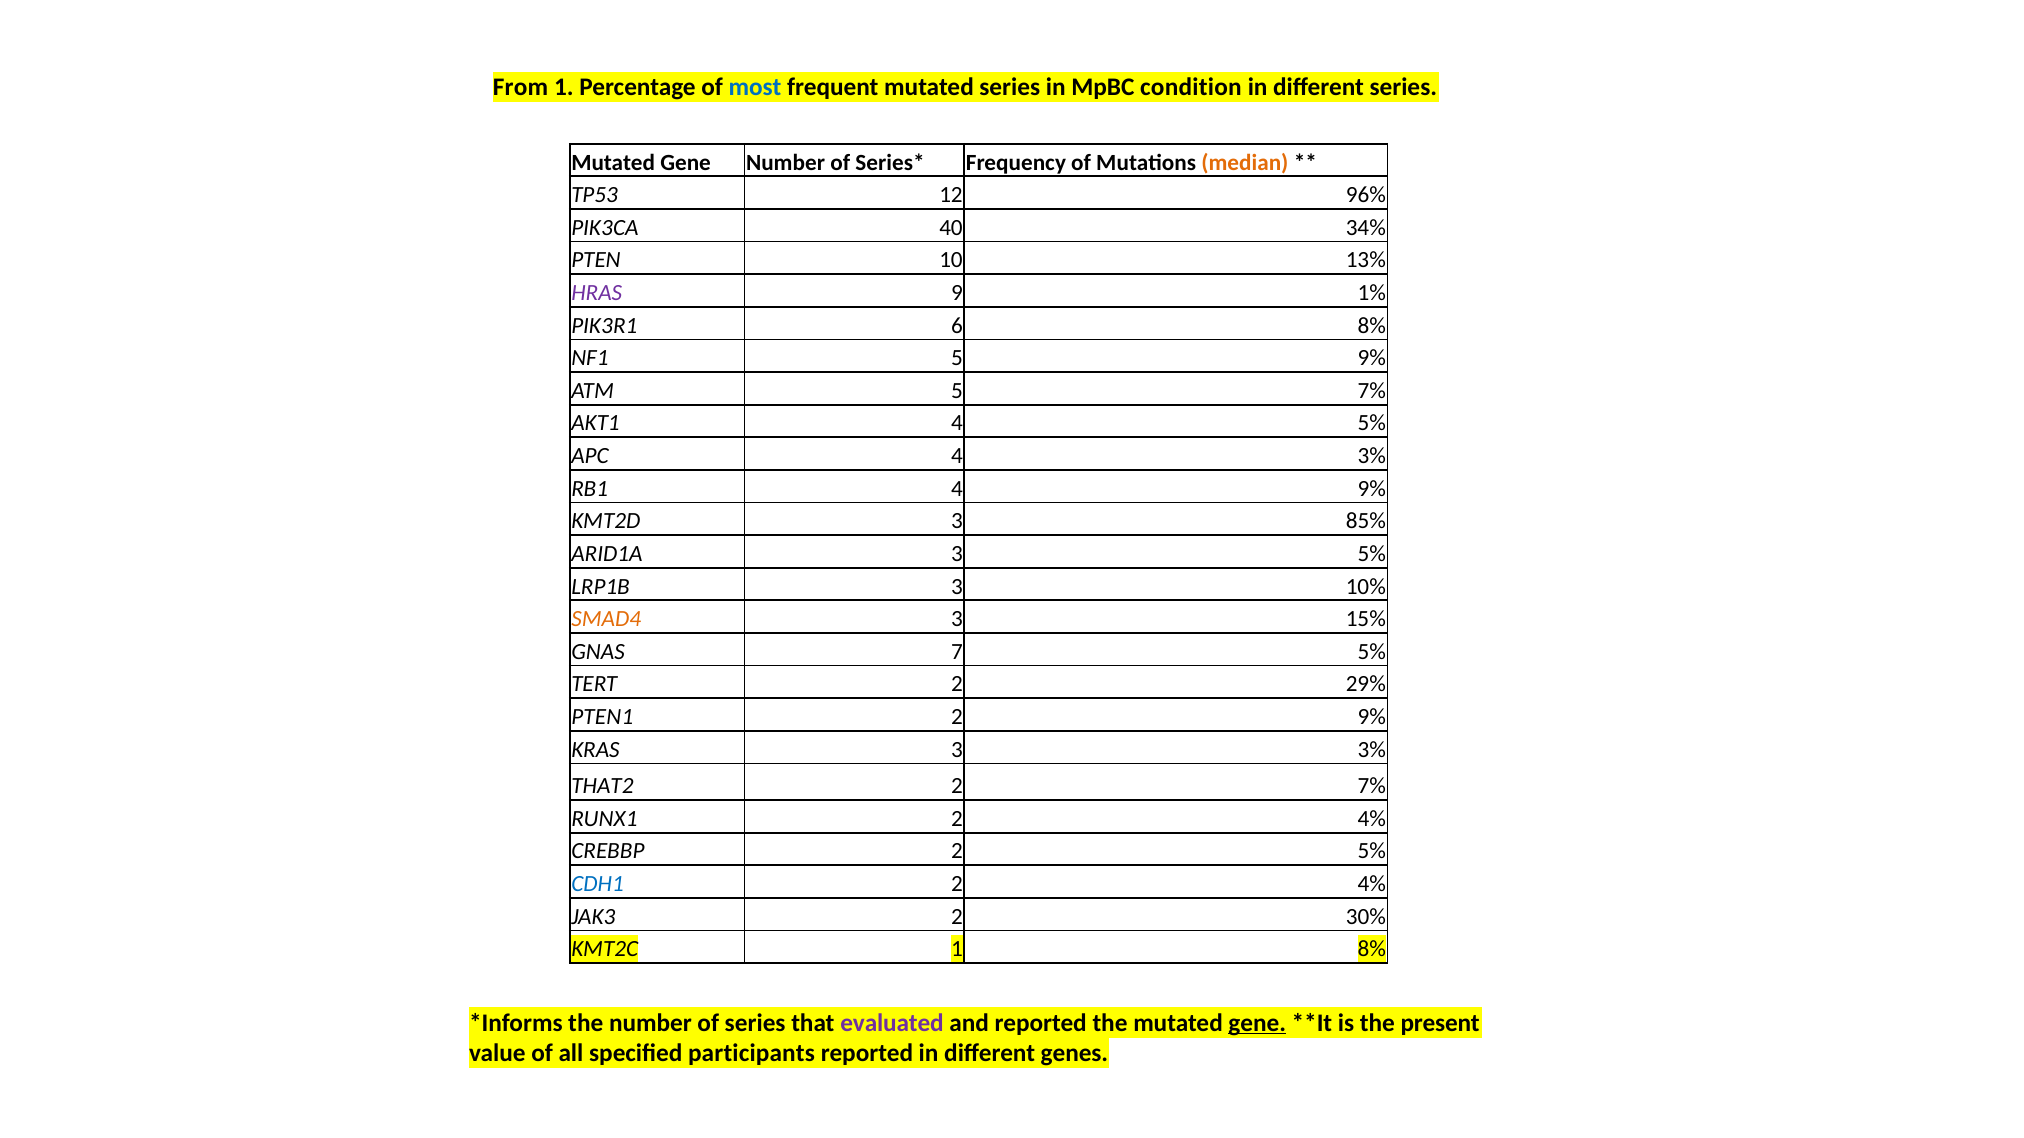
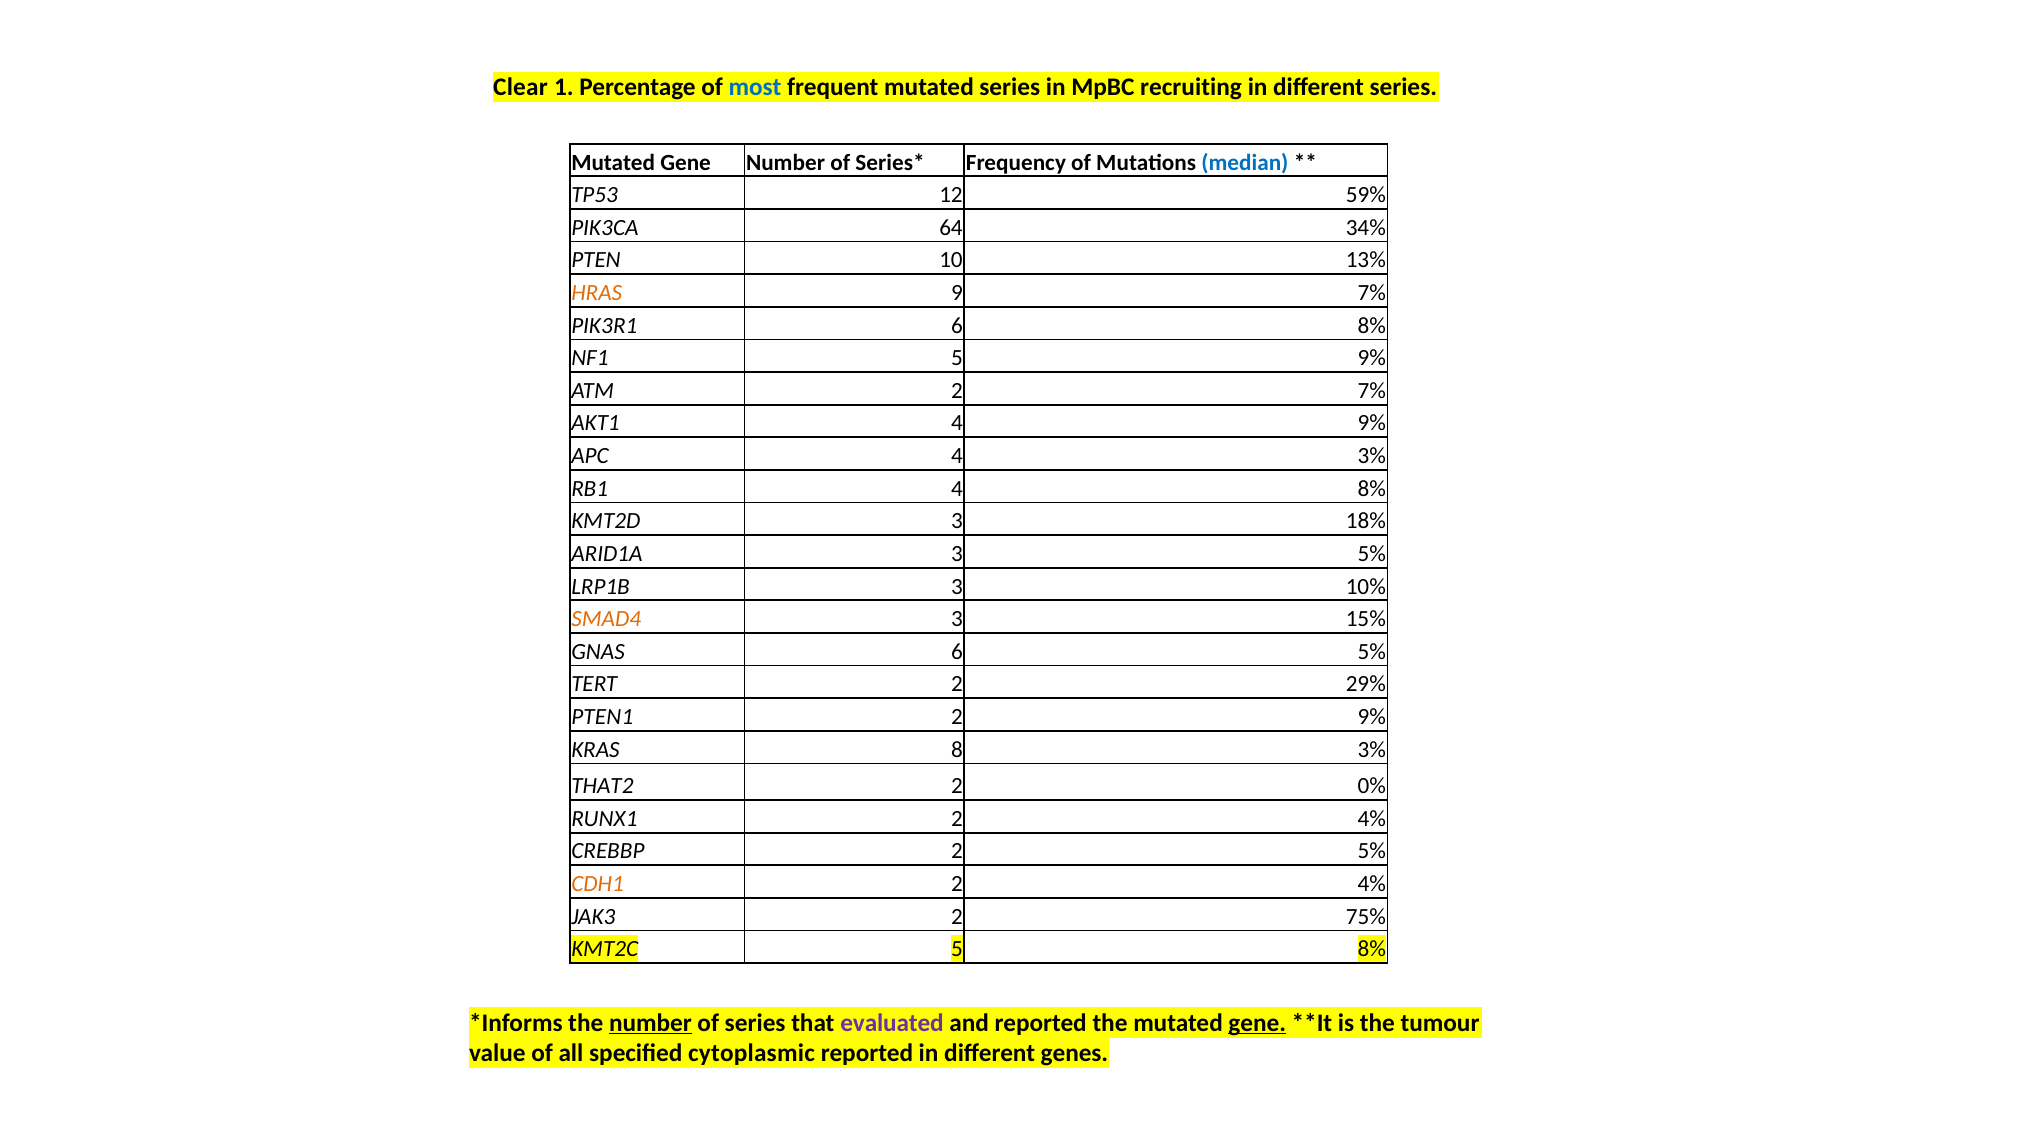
From: From -> Clear
condition: condition -> recruiting
median colour: orange -> blue
96%: 96% -> 59%
40: 40 -> 64
HRAS colour: purple -> orange
9 1%: 1% -> 7%
ATM 5: 5 -> 2
4 5%: 5% -> 9%
4 9%: 9% -> 8%
85%: 85% -> 18%
GNAS 7: 7 -> 6
KRAS 3: 3 -> 8
2 7%: 7% -> 0%
CDH1 colour: blue -> orange
30%: 30% -> 75%
KMT2C 1: 1 -> 5
number at (650, 1023) underline: none -> present
present: present -> tumour
participants: participants -> cytoplasmic
